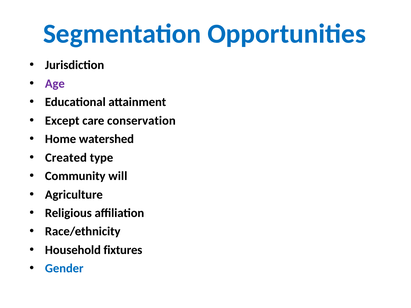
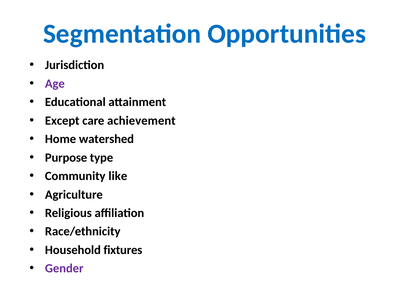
conservation: conservation -> achievement
Created: Created -> Purpose
will: will -> like
Gender colour: blue -> purple
